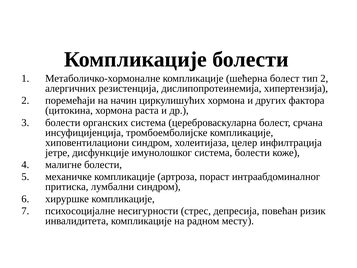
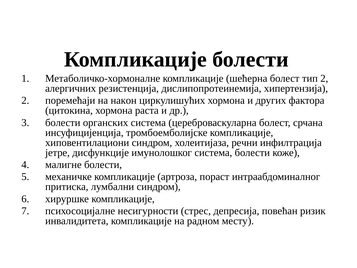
начин: начин -> након
целер: целер -> речни
